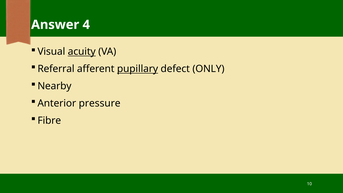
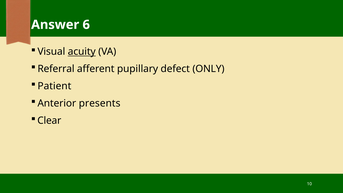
4: 4 -> 6
pupillary underline: present -> none
Nearby: Nearby -> Patient
pressure: pressure -> presents
Fibre: Fibre -> Clear
